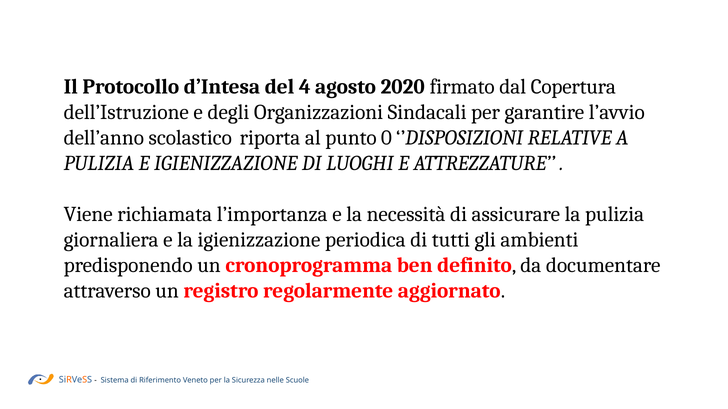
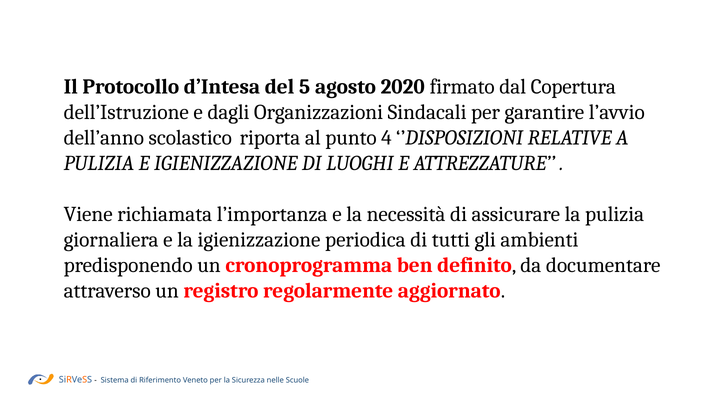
4: 4 -> 5
degli: degli -> dagli
0: 0 -> 4
